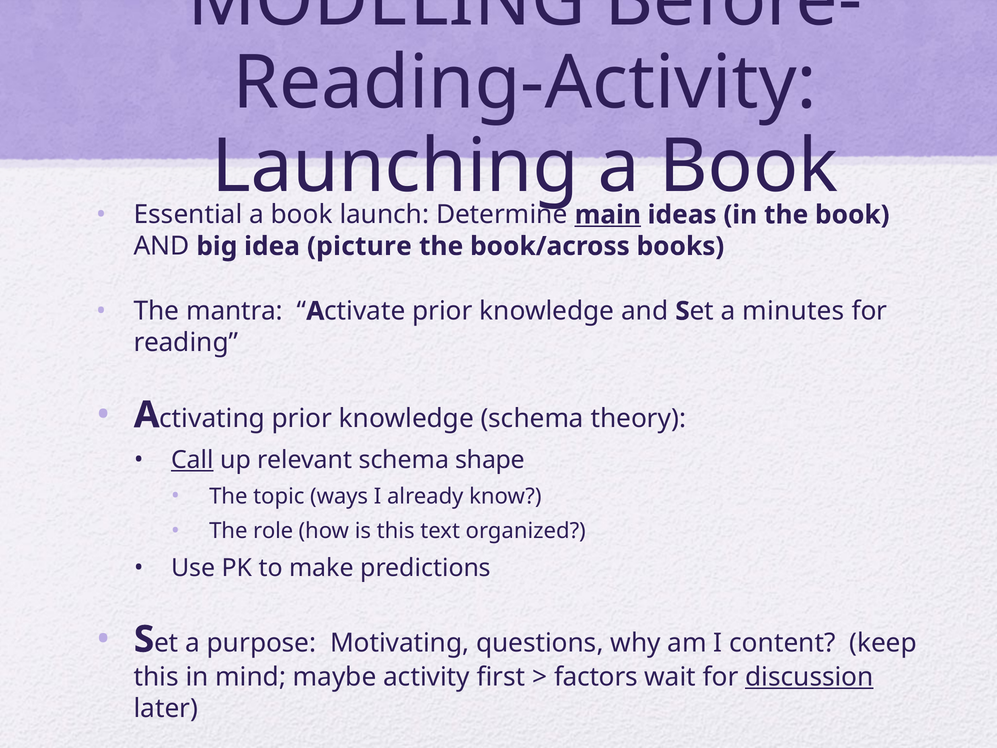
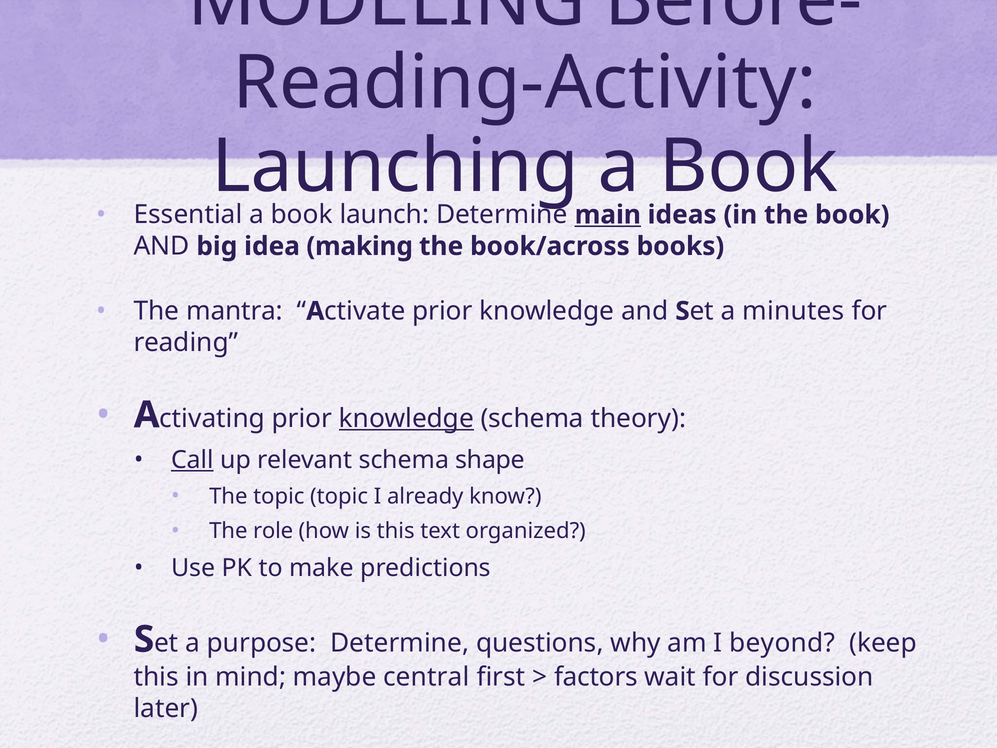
picture: picture -> making
knowledge at (406, 418) underline: none -> present
topic ways: ways -> topic
purpose Motivating: Motivating -> Determine
content: content -> beyond
activity: activity -> central
discussion underline: present -> none
